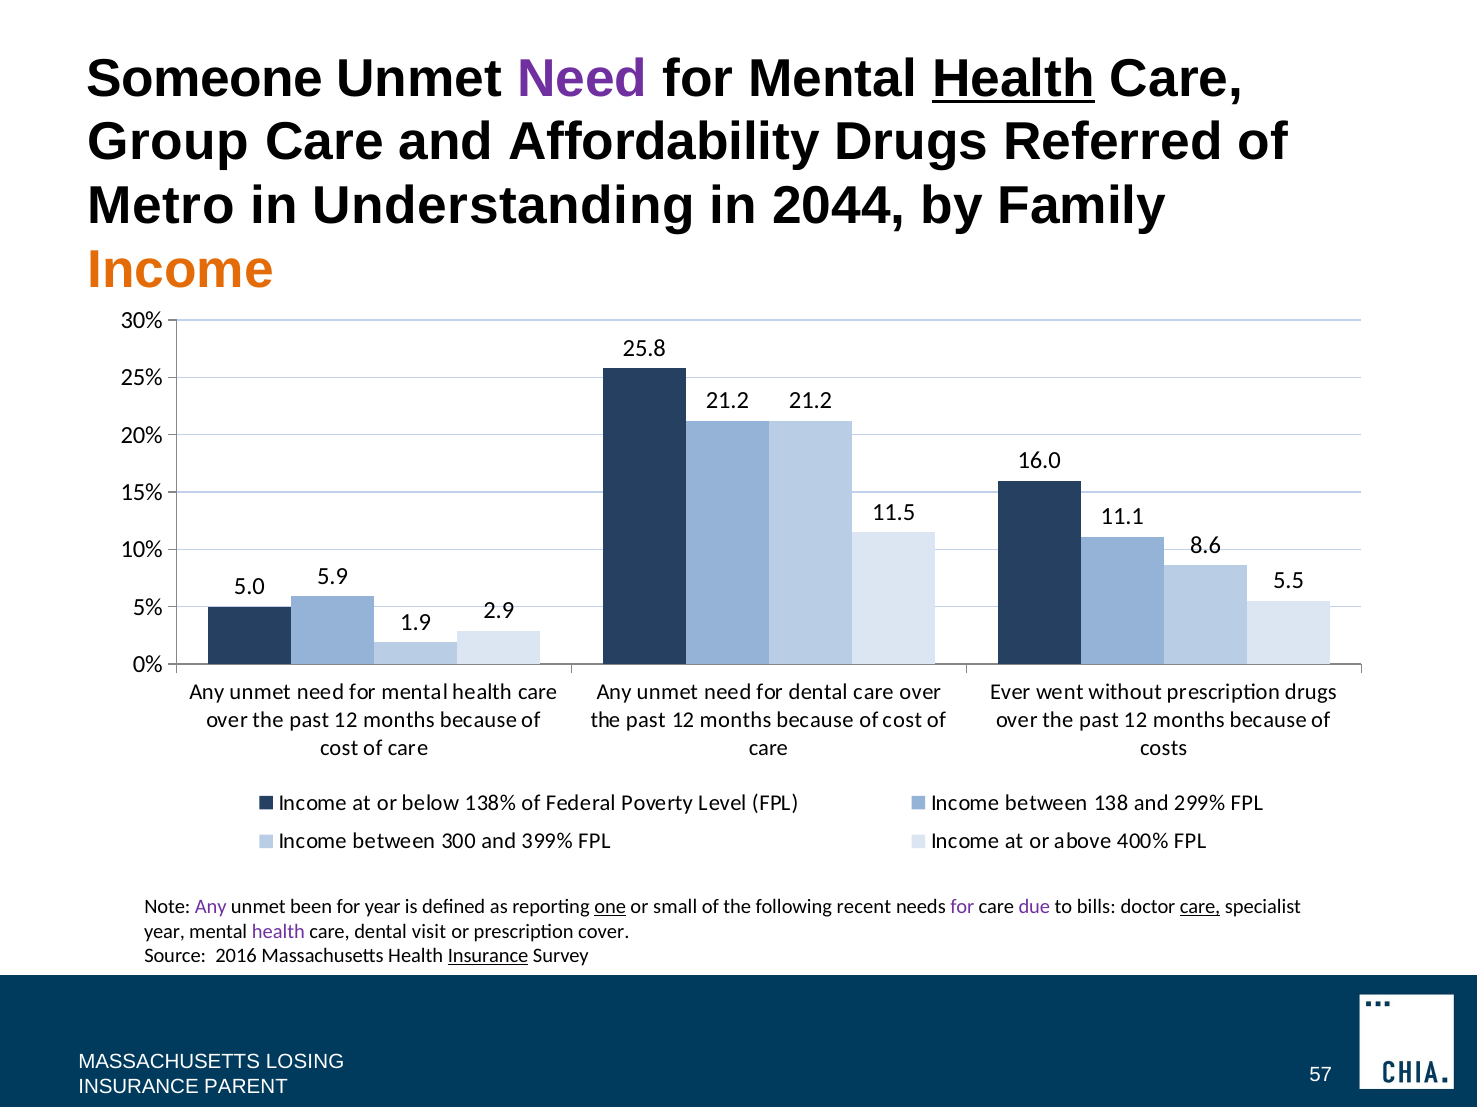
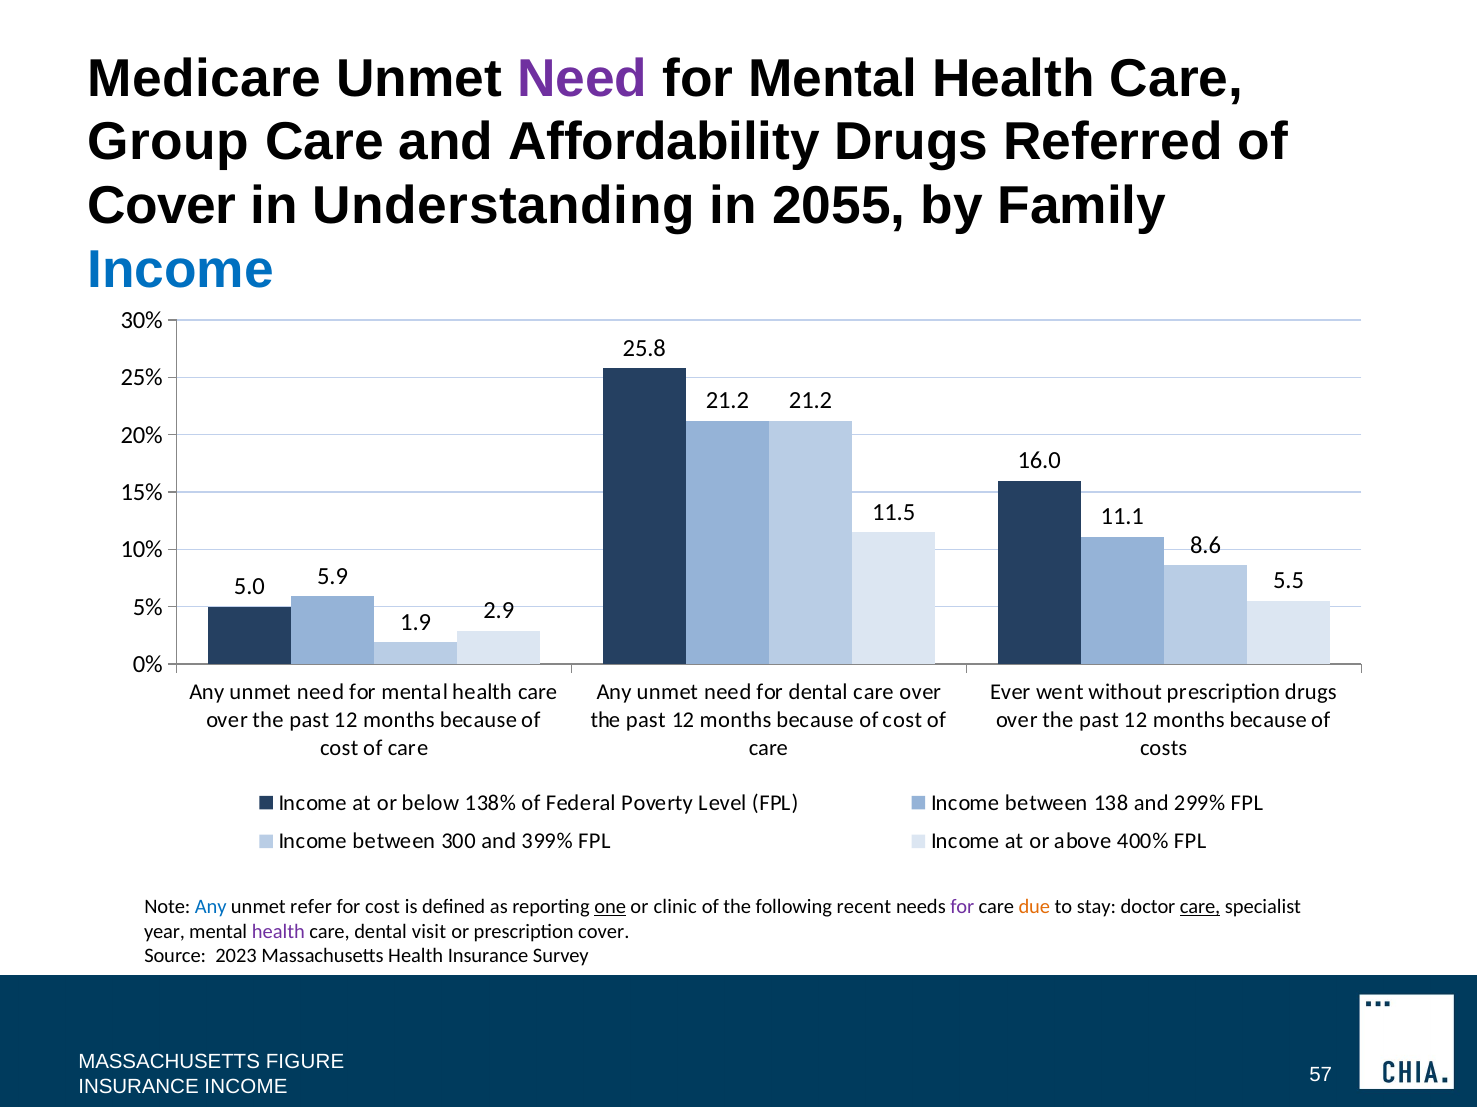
Someone: Someone -> Medicare
Health at (1013, 79) underline: present -> none
Metro at (161, 206): Metro -> Cover
2044: 2044 -> 2055
Income at (181, 270) colour: orange -> blue
Any at (211, 907) colour: purple -> blue
been: been -> refer
for year: year -> cost
small: small -> clinic
due colour: purple -> orange
bills: bills -> stay
2016: 2016 -> 2023
Insurance at (488, 957) underline: present -> none
LOSING: LOSING -> FIGURE
INSURANCE PARENT: PARENT -> INCOME
